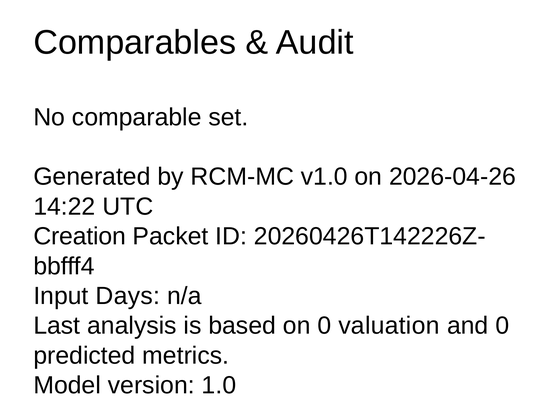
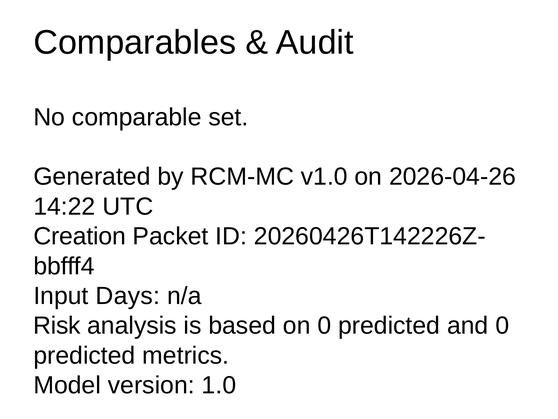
Last: Last -> Risk
on 0 valuation: valuation -> predicted
